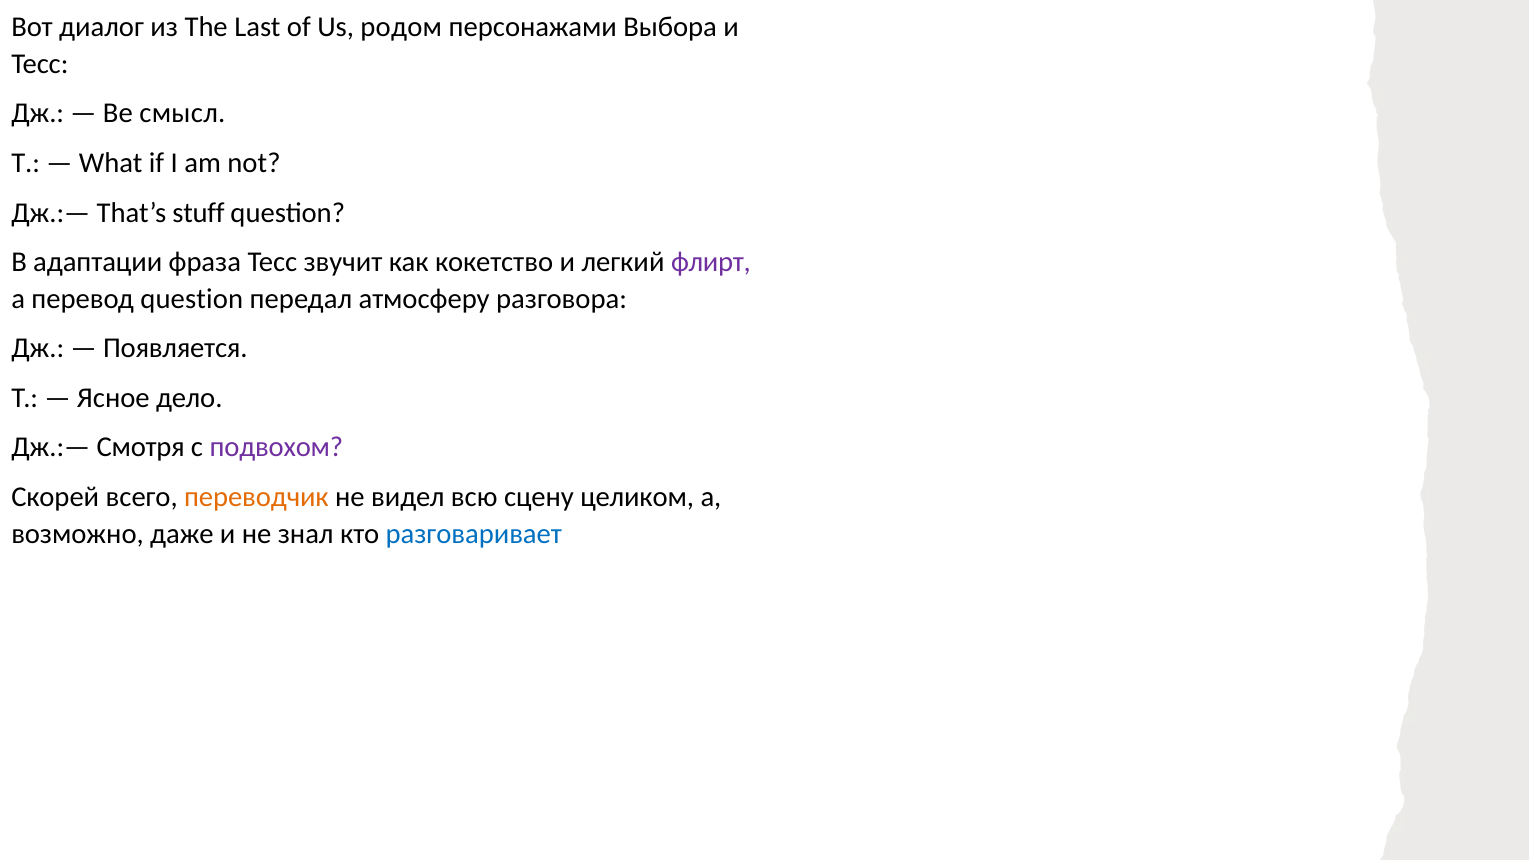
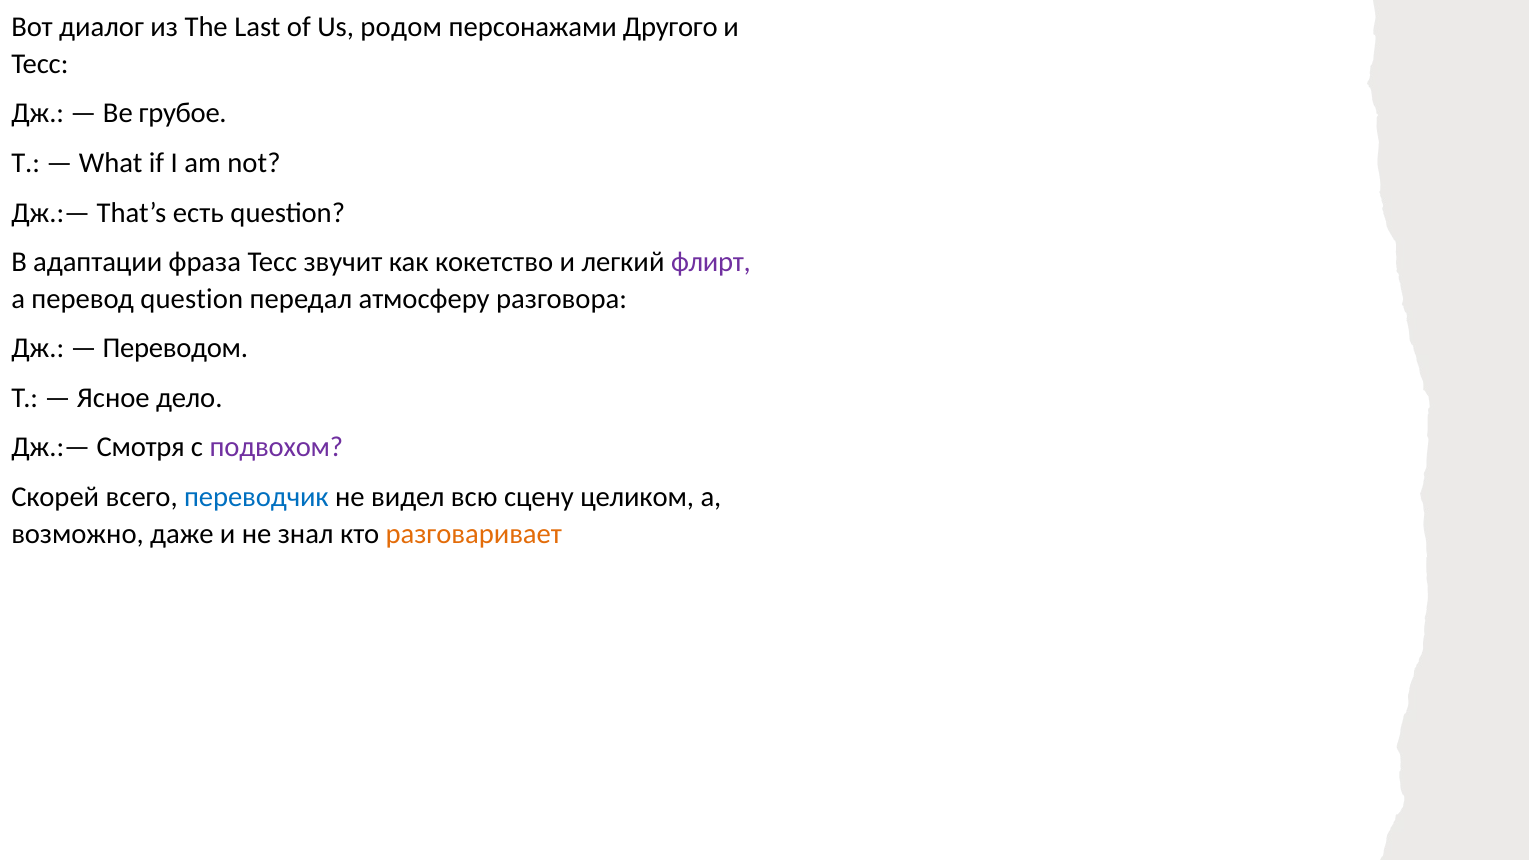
Выбора: Выбора -> Другого
смысл: смысл -> грубое
stuff: stuff -> есть
Появляется: Появляется -> Переводом
переводчик colour: orange -> blue
разговаривает colour: blue -> orange
